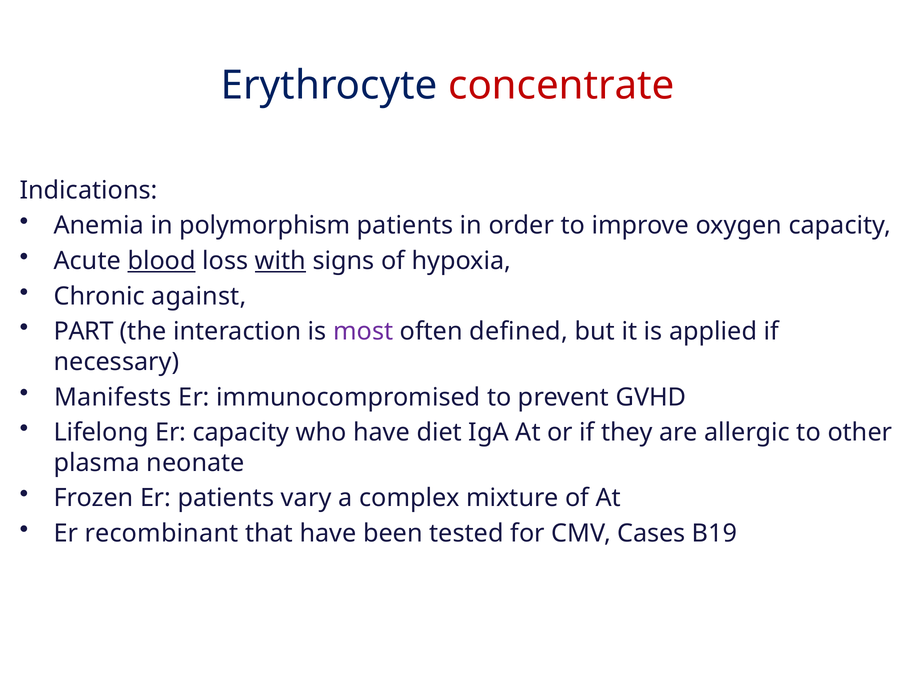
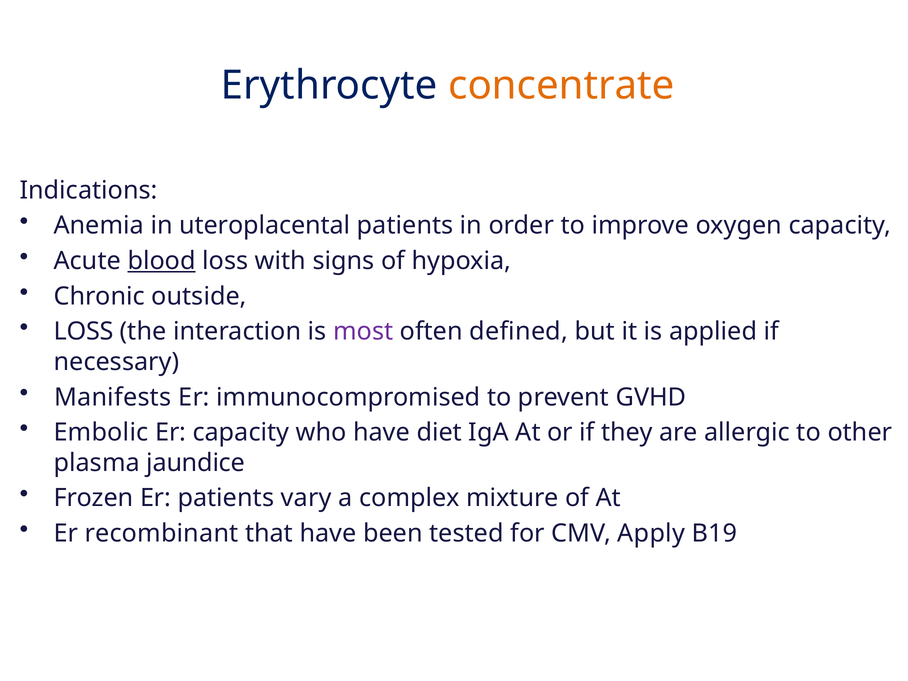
concentrate colour: red -> orange
polymorphism: polymorphism -> uteroplacental
with underline: present -> none
against: against -> outside
PART at (84, 332): PART -> LOSS
Lifelong: Lifelong -> Embolic
neonate: neonate -> jaundice
Cases: Cases -> Apply
